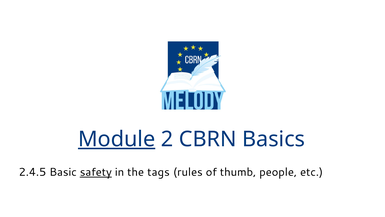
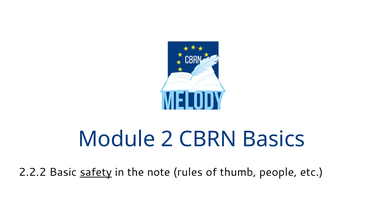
Module underline: present -> none
2.4.5: 2.4.5 -> 2.2.2
tags: tags -> note
